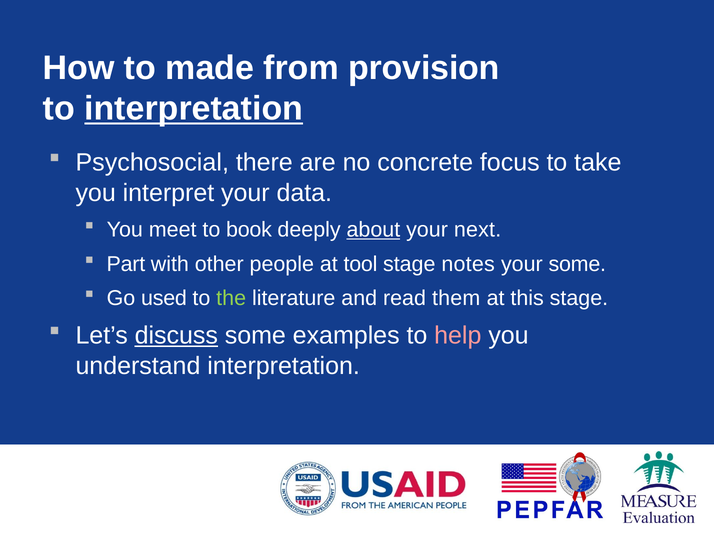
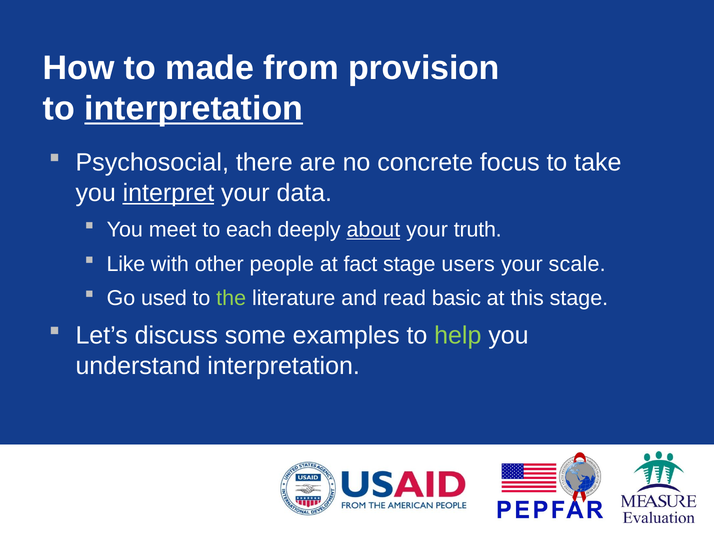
interpret underline: none -> present
book: book -> each
next: next -> truth
Part: Part -> Like
tool: tool -> fact
notes: notes -> users
your some: some -> scale
them: them -> basic
discuss underline: present -> none
help colour: pink -> light green
